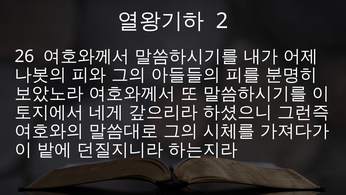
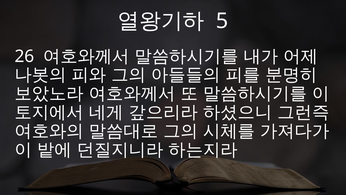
2: 2 -> 5
